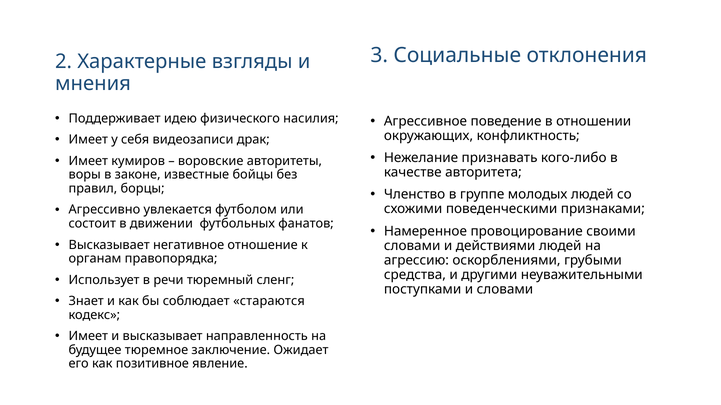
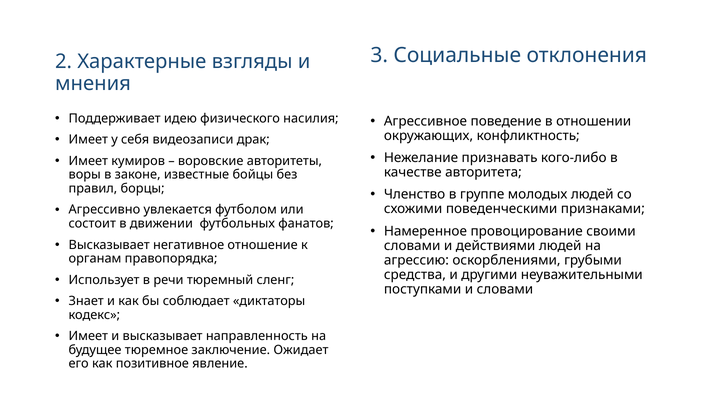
стараются: стараются -> диктаторы
